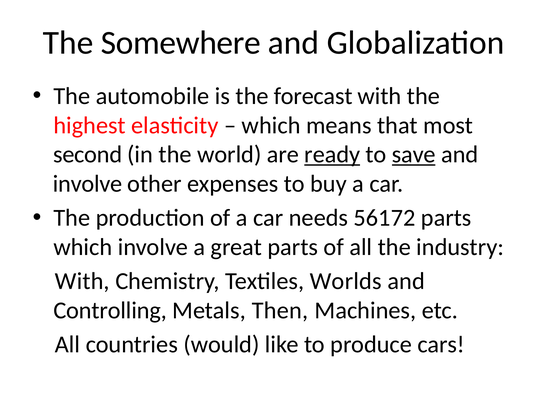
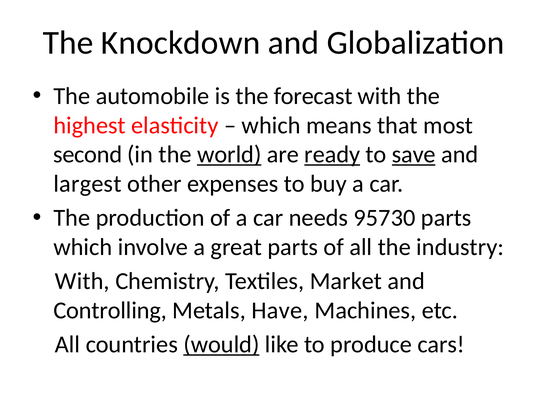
Somewhere: Somewhere -> Knockdown
world underline: none -> present
involve at (88, 184): involve -> largest
56172: 56172 -> 95730
Worlds: Worlds -> Market
Then: Then -> Have
would underline: none -> present
